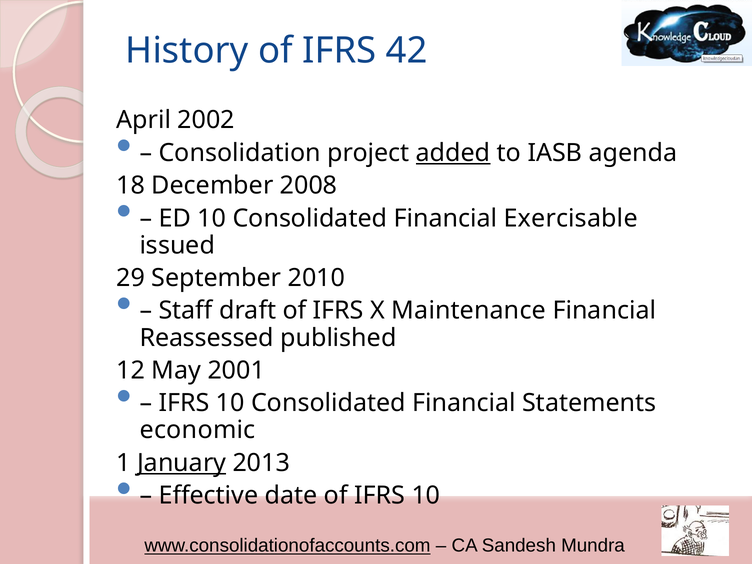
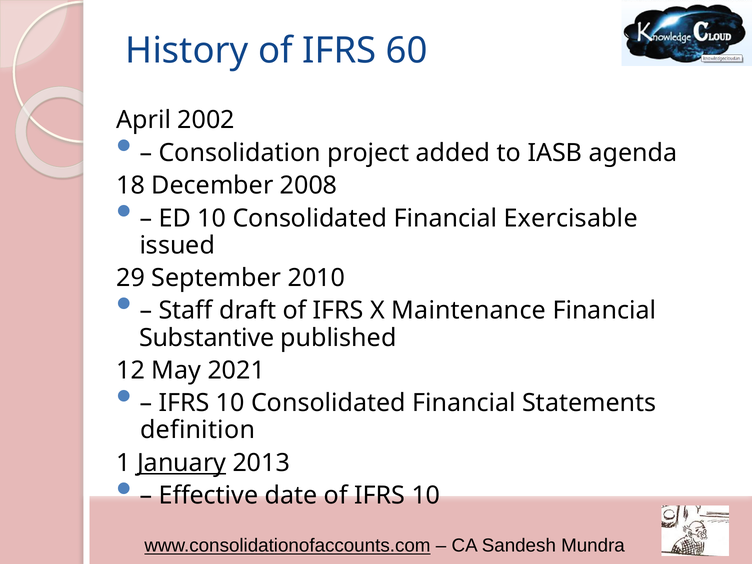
42: 42 -> 60
added underline: present -> none
Reassessed: Reassessed -> Substantive
2001: 2001 -> 2021
economic: economic -> definition
